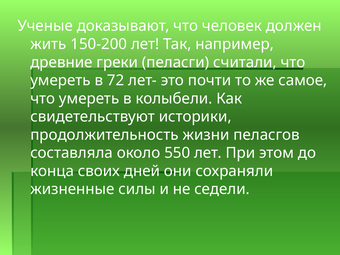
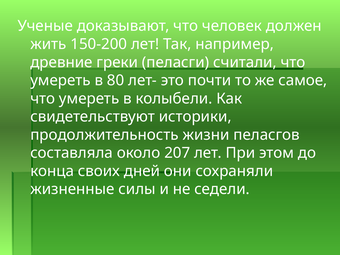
72: 72 -> 80
550: 550 -> 207
